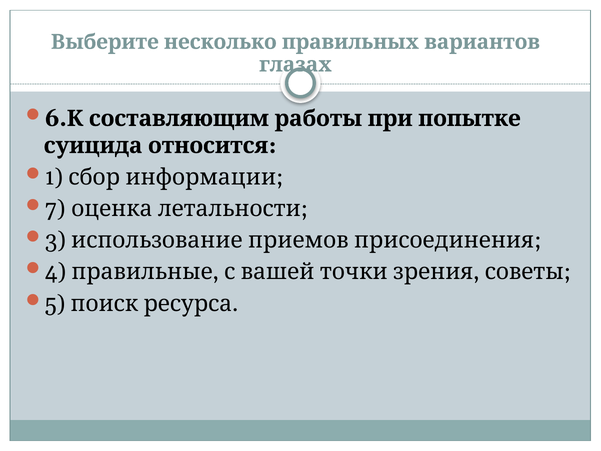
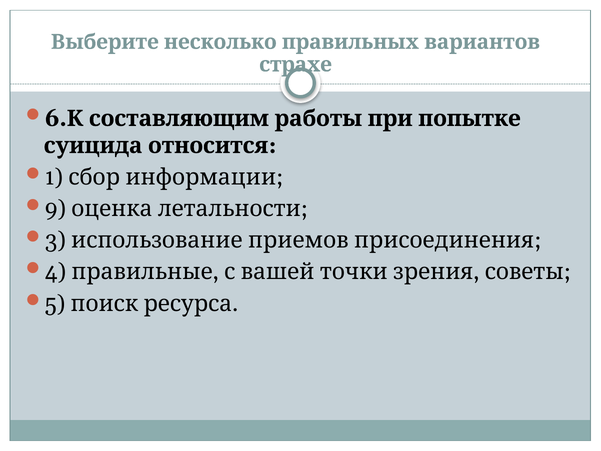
глазах: глазах -> страхе
7: 7 -> 9
